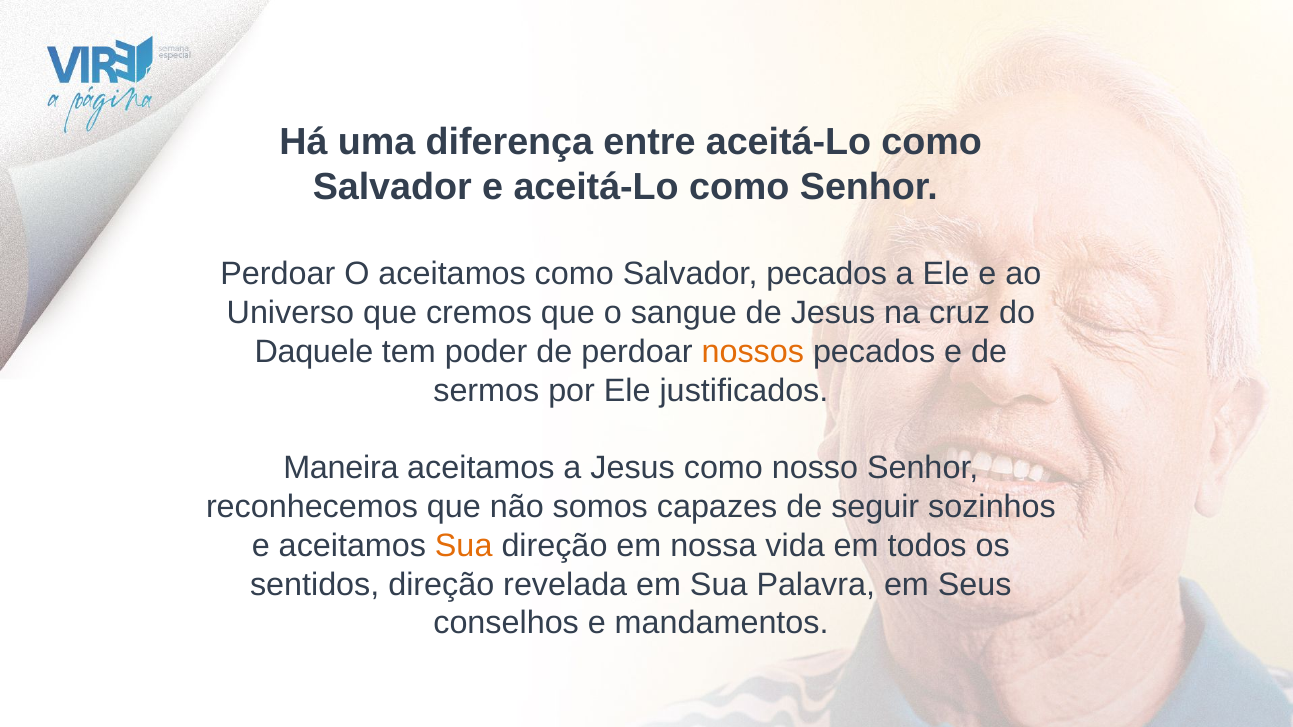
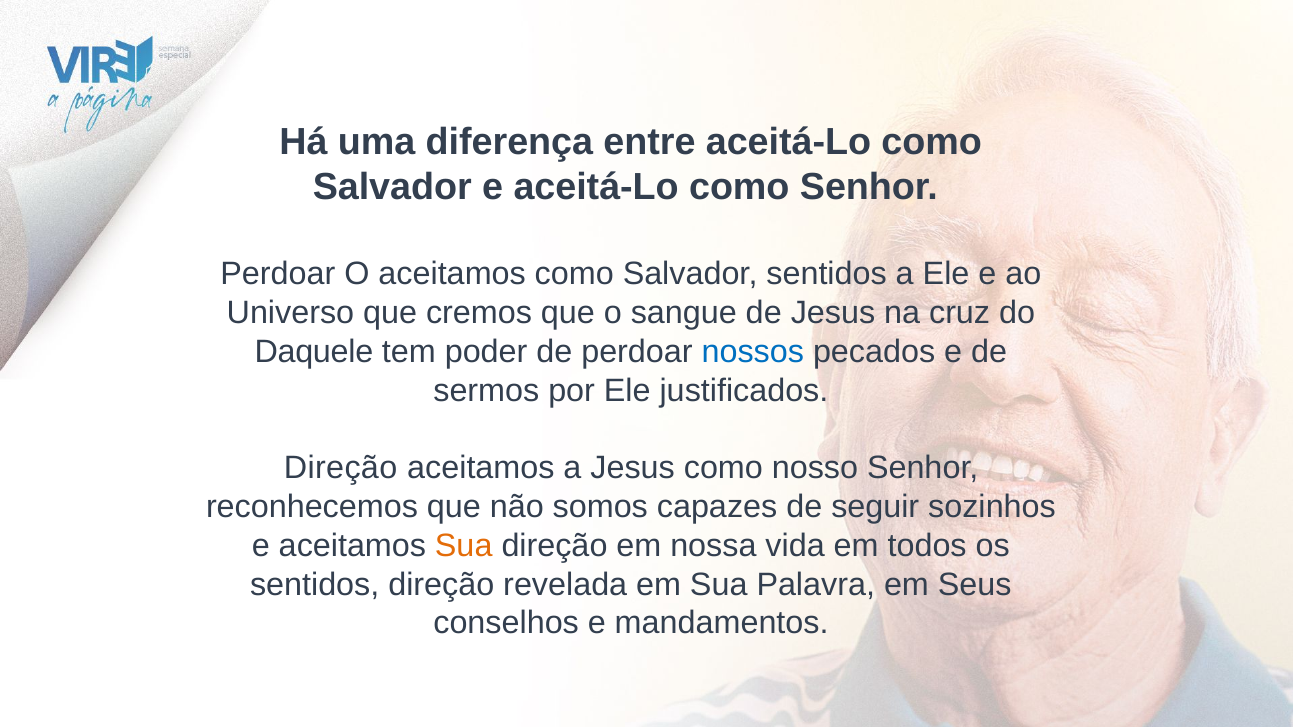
Salvador pecados: pecados -> sentidos
nossos colour: orange -> blue
Maneira at (341, 468): Maneira -> Direção
